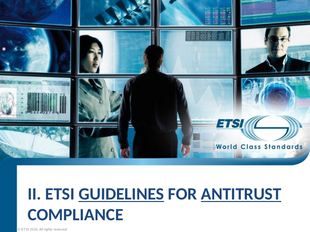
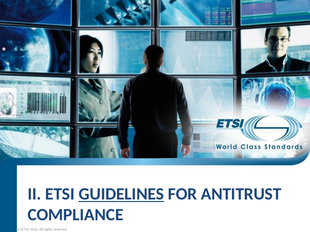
ANTITRUST underline: present -> none
